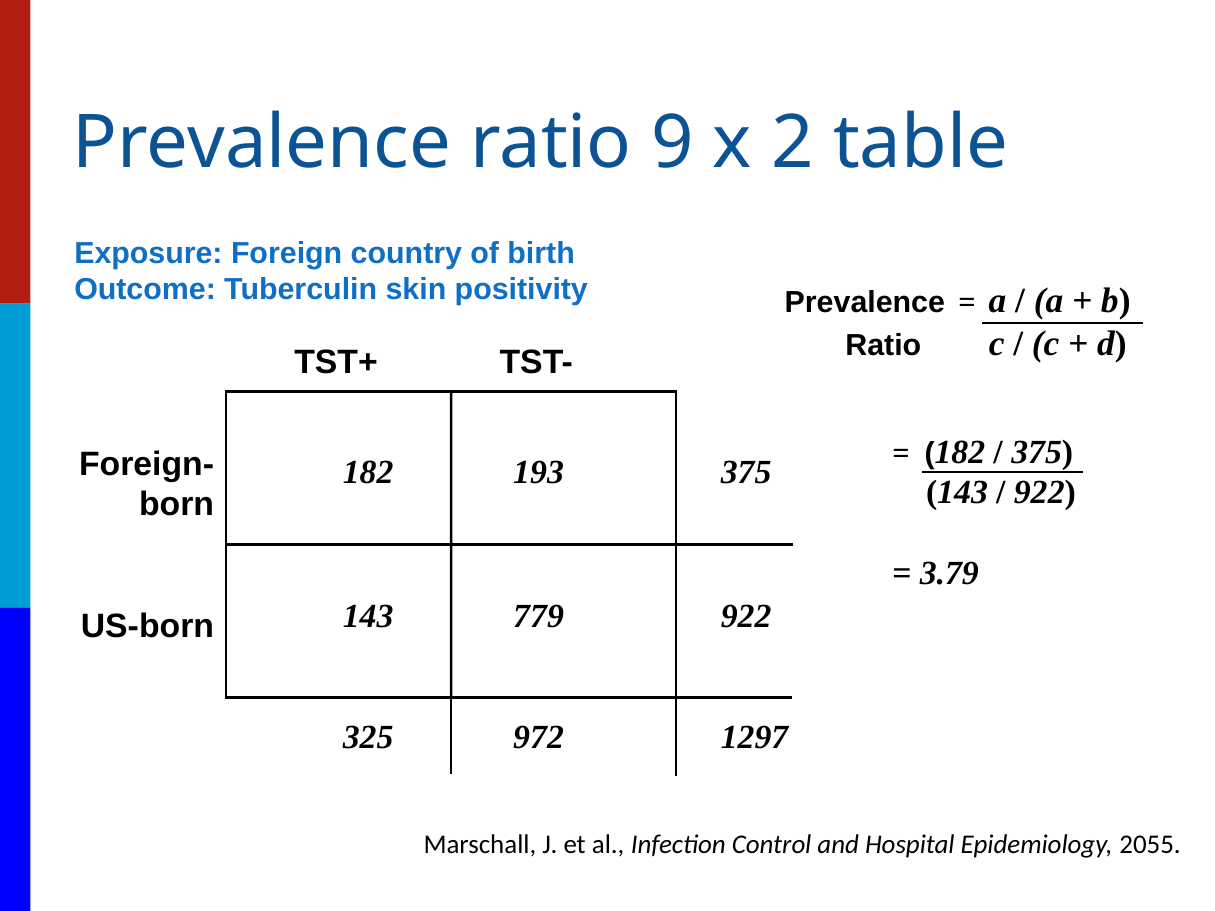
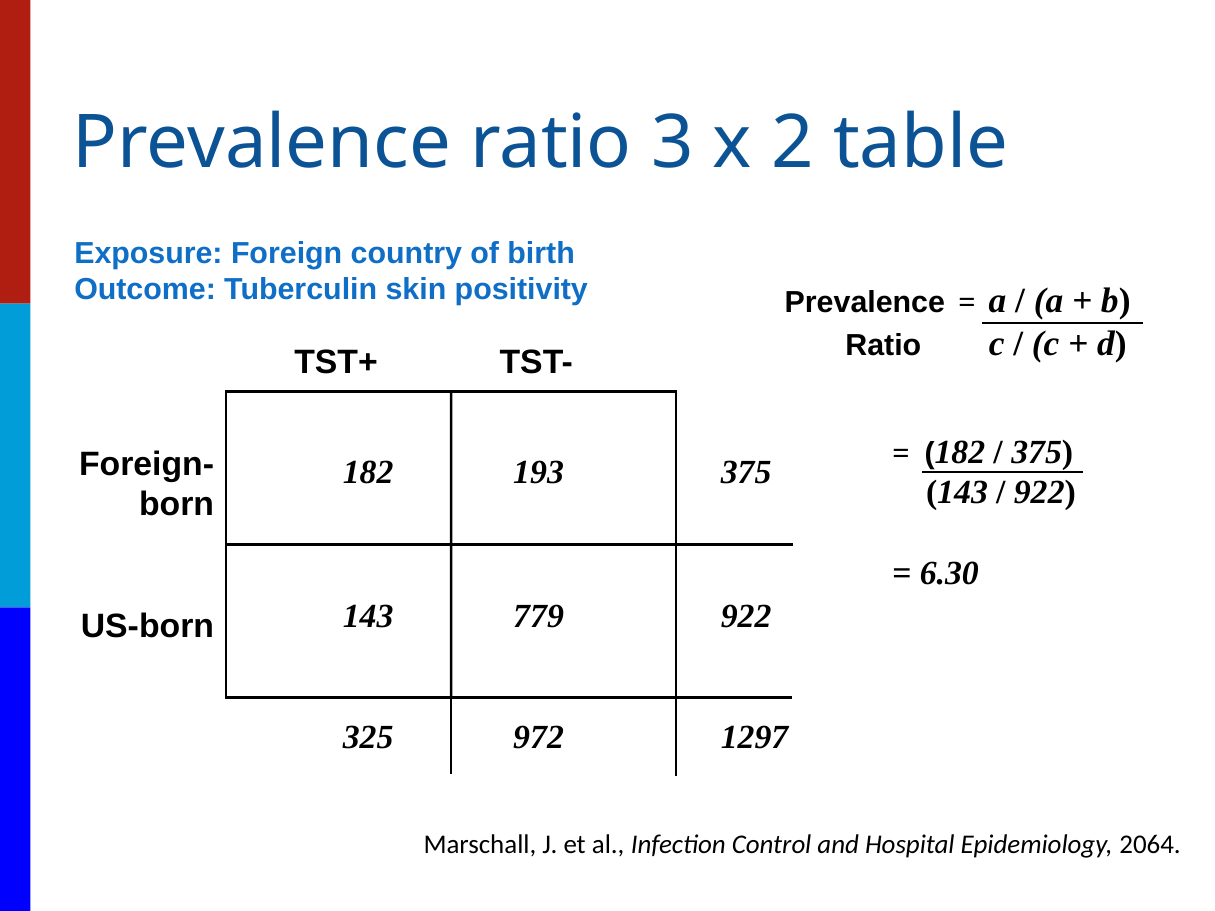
9: 9 -> 3
3.79: 3.79 -> 6.30
2055: 2055 -> 2064
